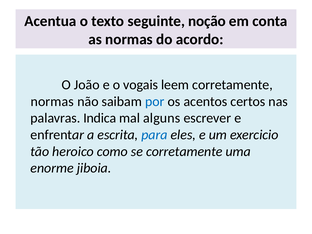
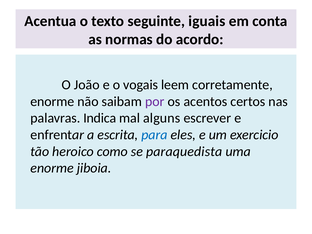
noção: noção -> iguais
normas at (52, 102): normas -> enorme
por colour: blue -> purple
se corretamente: corretamente -> paraquedista
